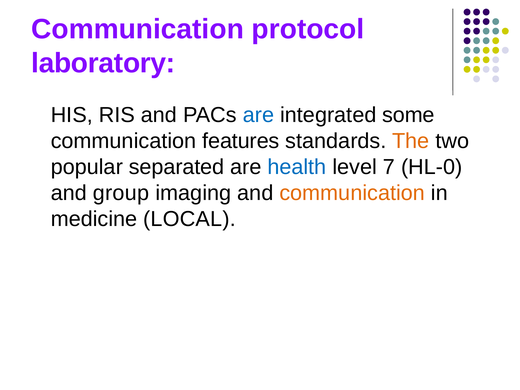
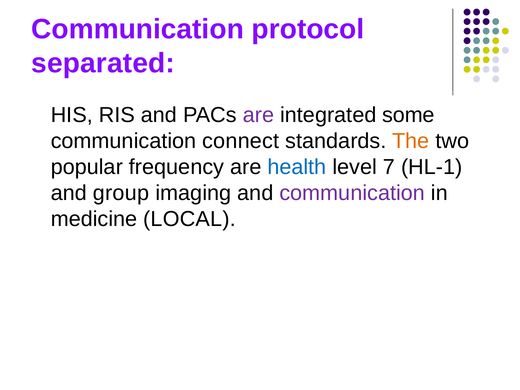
laboratory: laboratory -> separated
are at (258, 115) colour: blue -> purple
features: features -> connect
separated: separated -> frequency
HL-0: HL-0 -> HL-1
communication at (352, 193) colour: orange -> purple
